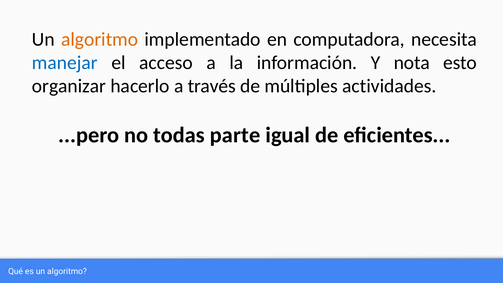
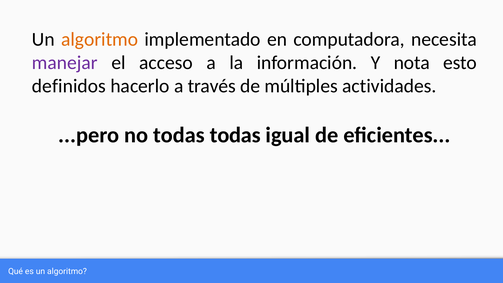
manejar colour: blue -> purple
organizar: organizar -> definidos
todas parte: parte -> todas
